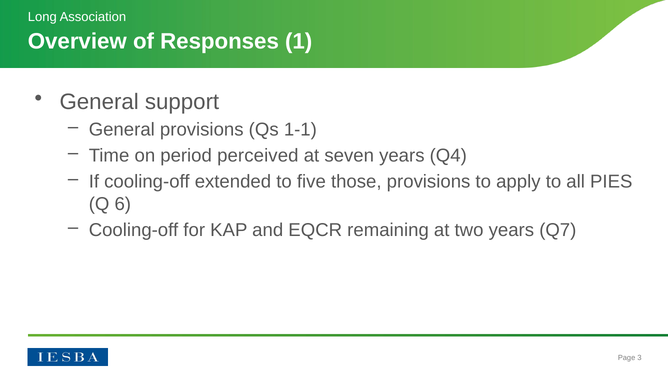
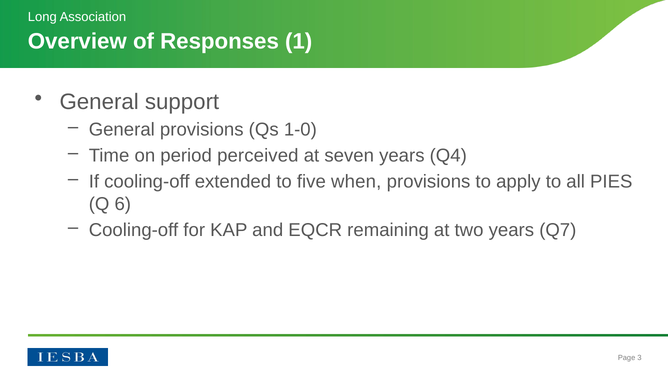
1-1: 1-1 -> 1-0
those: those -> when
